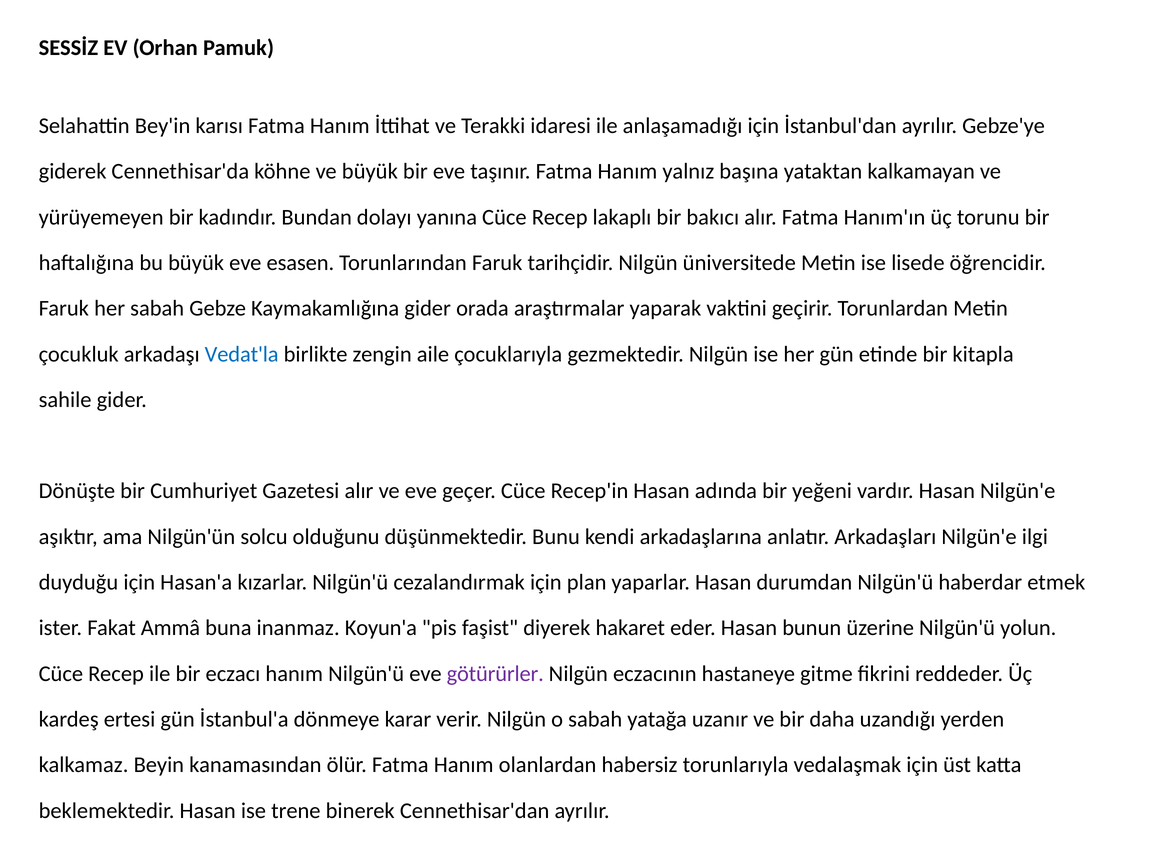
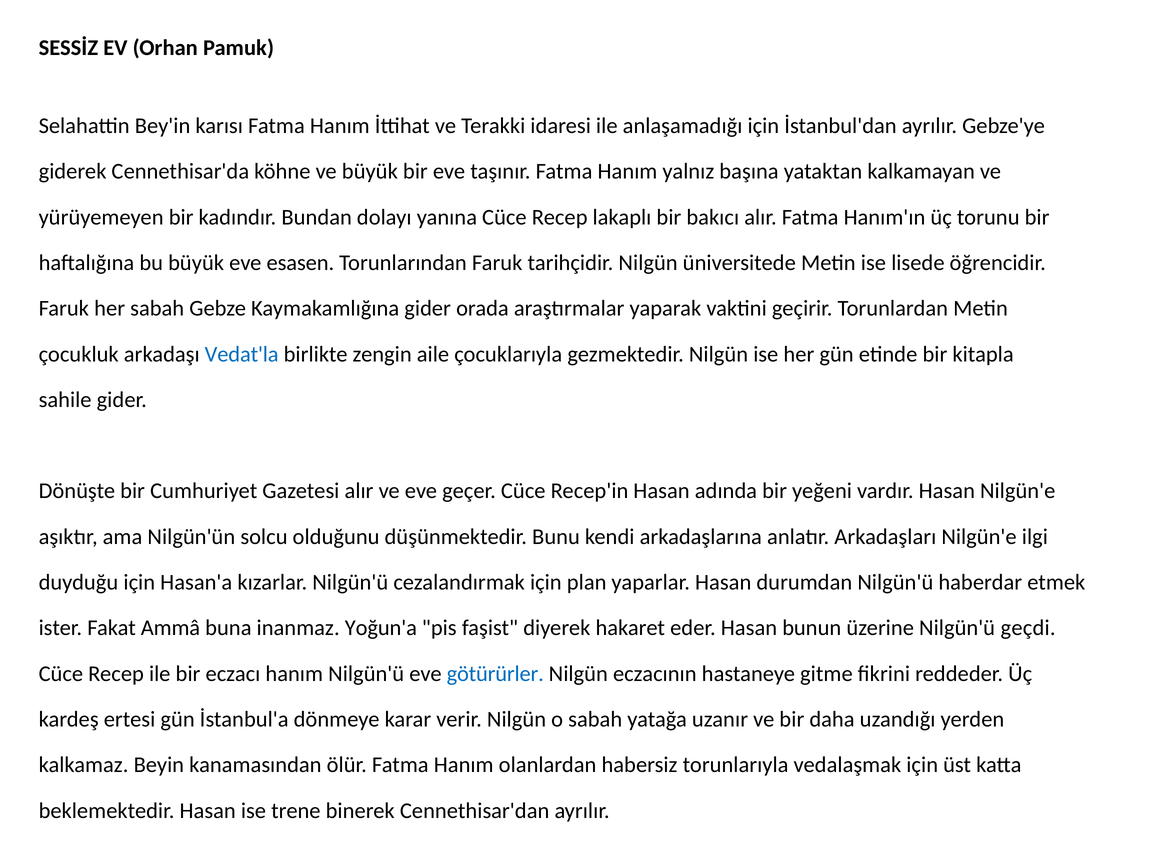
Koyun'a: Koyun'a -> Yoğun'a
yolun: yolun -> geçdi
götürürler colour: purple -> blue
